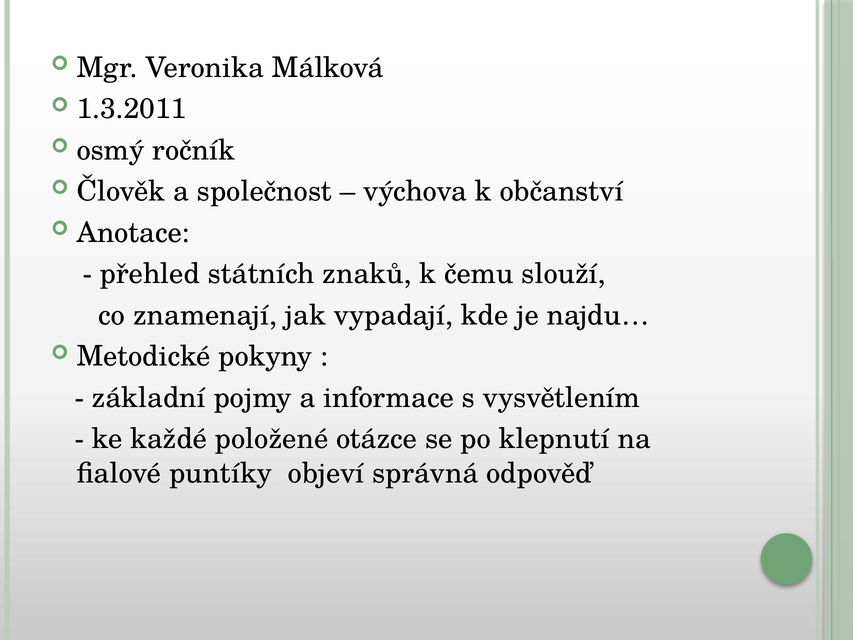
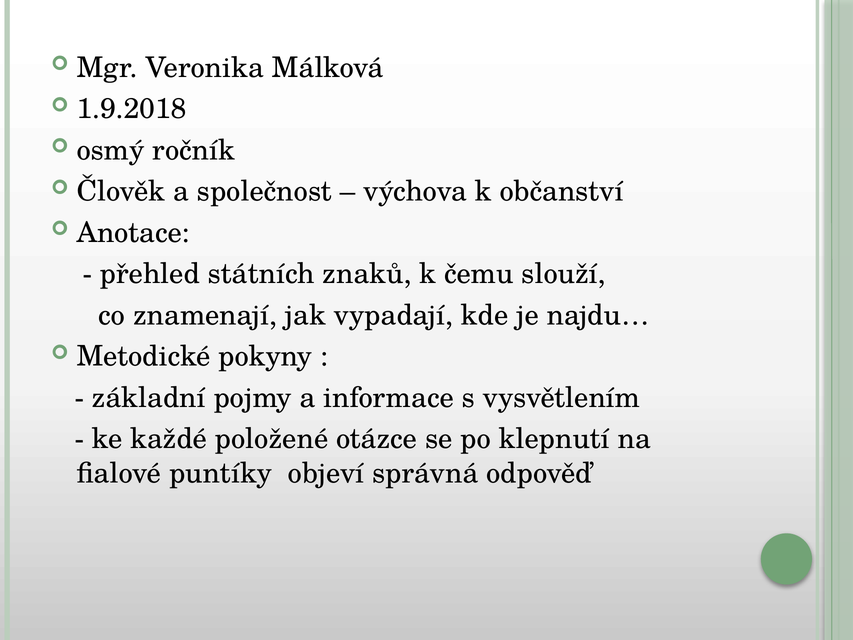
1.3.2011: 1.3.2011 -> 1.9.2018
